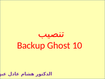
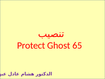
Backup: Backup -> Protect
10: 10 -> 65
